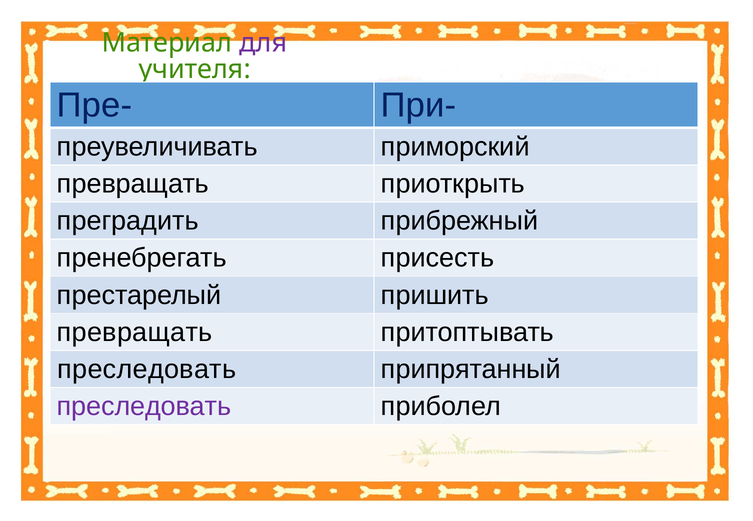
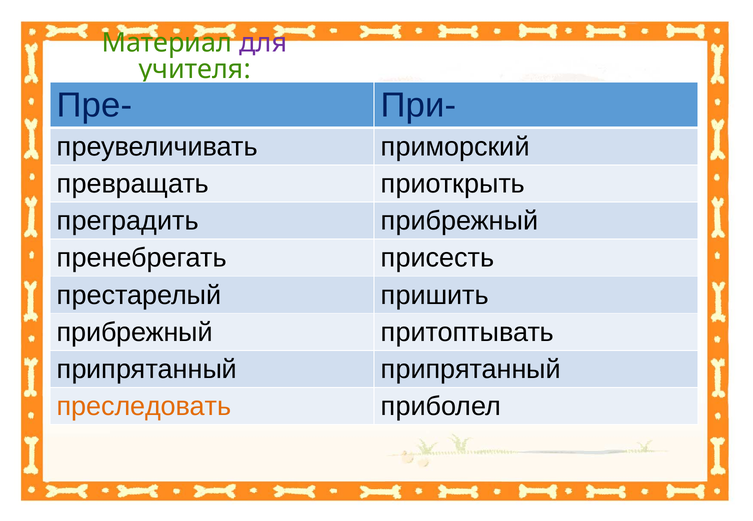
превращать at (135, 332): превращать -> прибрежный
преследовать at (147, 370): преследовать -> припрятанный
преследовать at (144, 407) colour: purple -> orange
